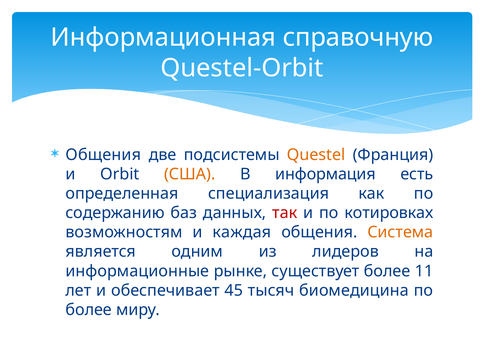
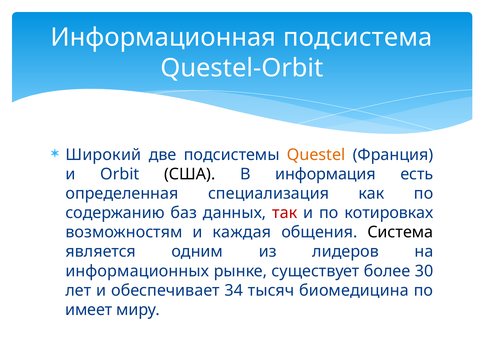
справочную: справочную -> подсистема
Общения at (103, 155): Общения -> Широкий
США colour: orange -> black
Система colour: orange -> black
информационные: информационные -> информационных
11: 11 -> 30
45: 45 -> 34
более at (89, 310): более -> имеет
